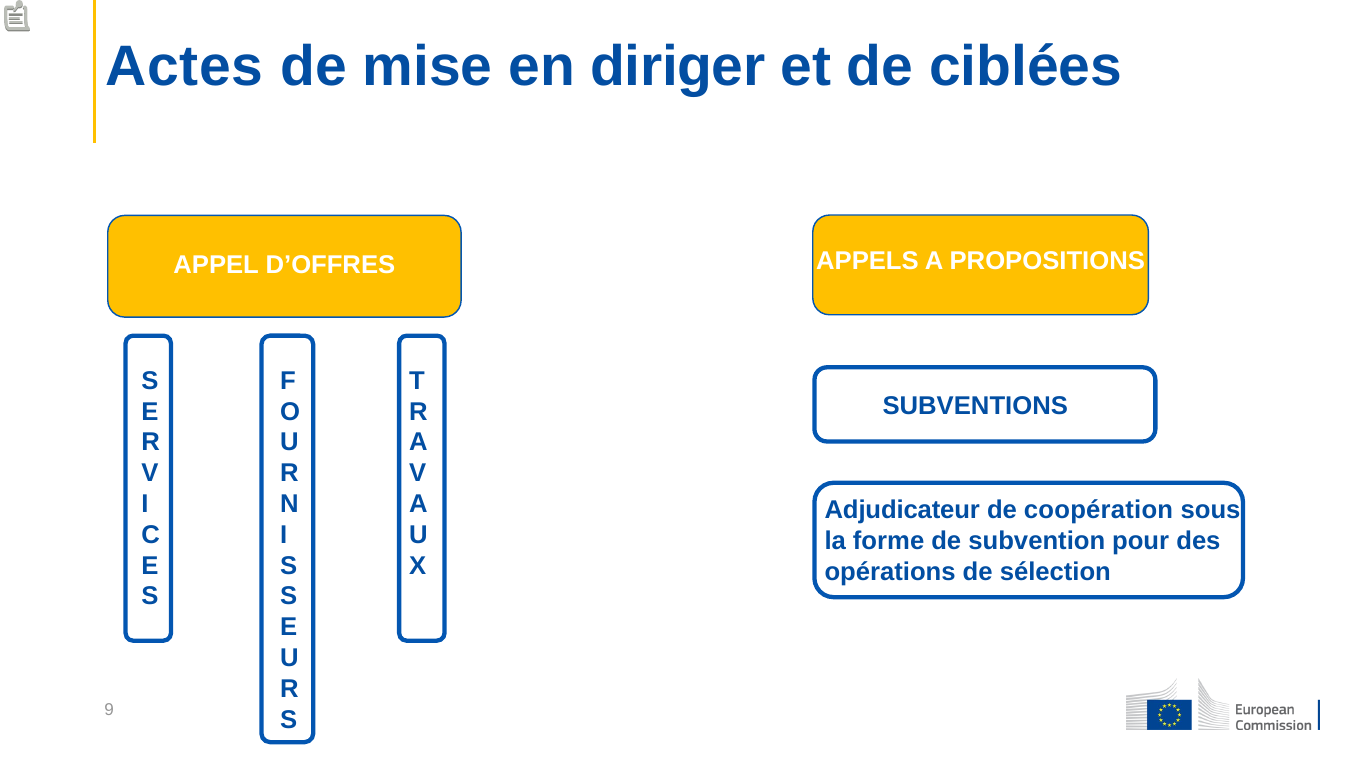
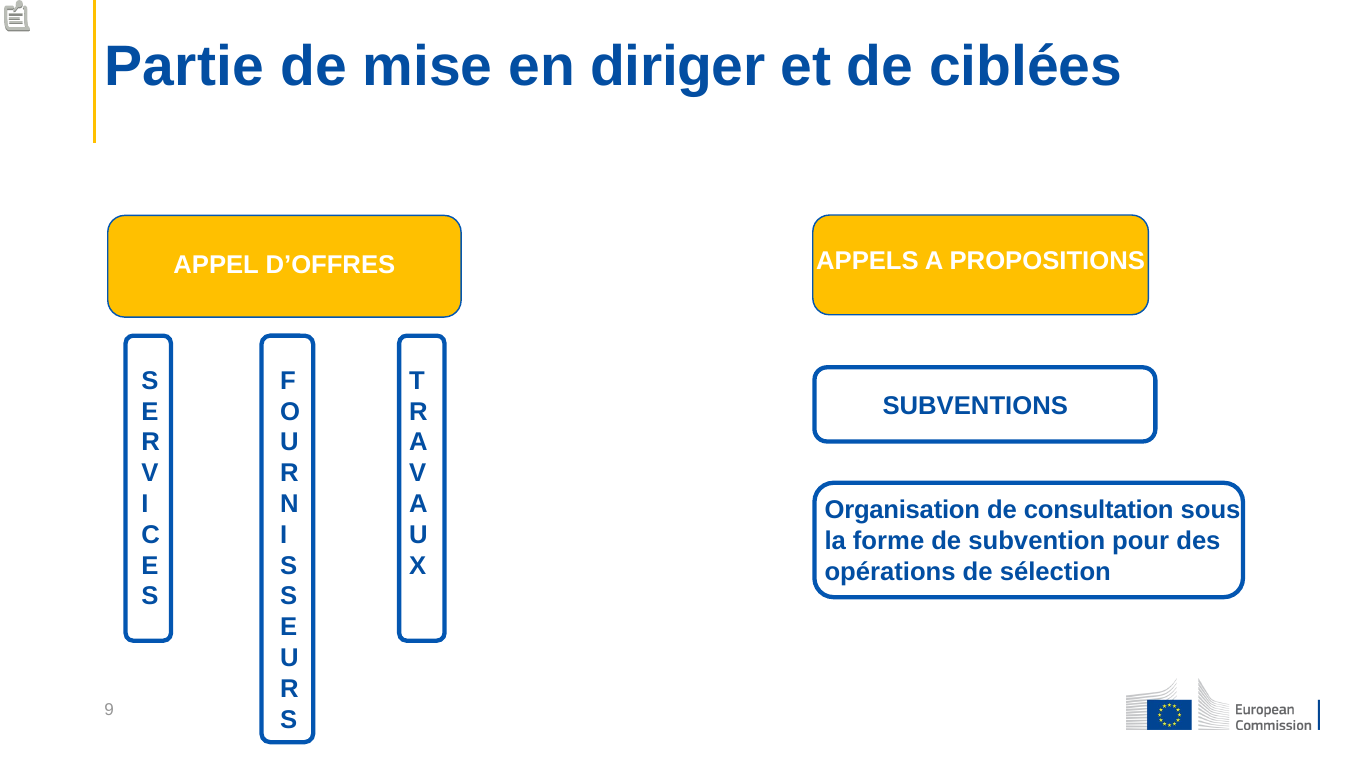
Actes: Actes -> Partie
Adjudicateur: Adjudicateur -> Organisation
coopération: coopération -> consultation
